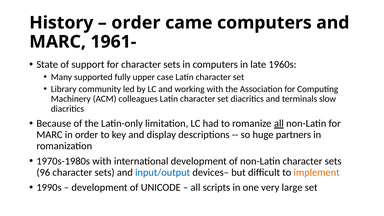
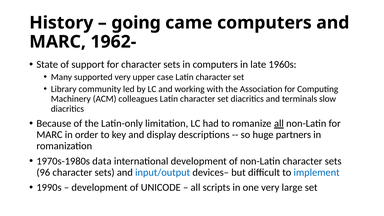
order at (136, 23): order -> going
1961-: 1961- -> 1962-
supported fully: fully -> very
1970s-1980s with: with -> data
implement colour: orange -> blue
